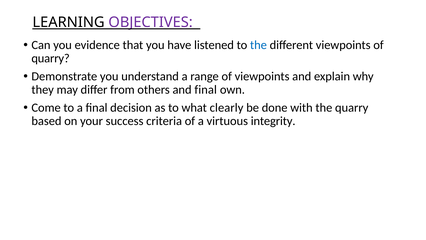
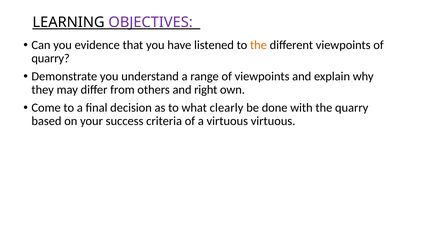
the at (258, 45) colour: blue -> orange
and final: final -> right
virtuous integrity: integrity -> virtuous
